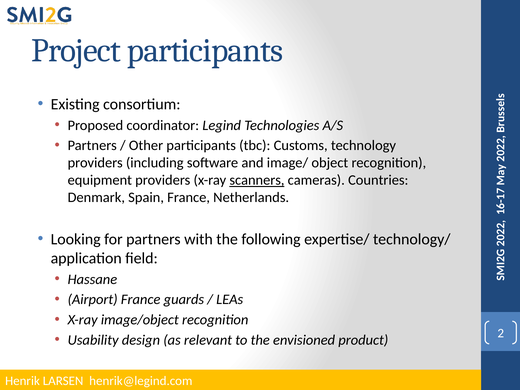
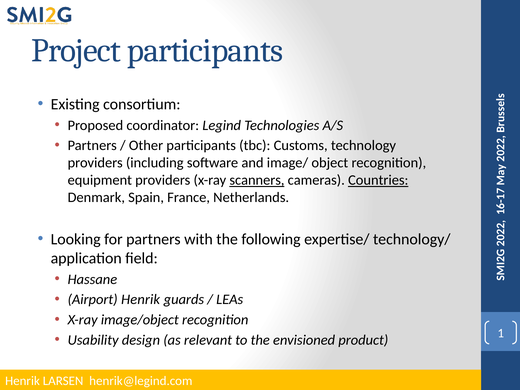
Countries underline: none -> present
Airport France: France -> Henrik
product 2: 2 -> 1
